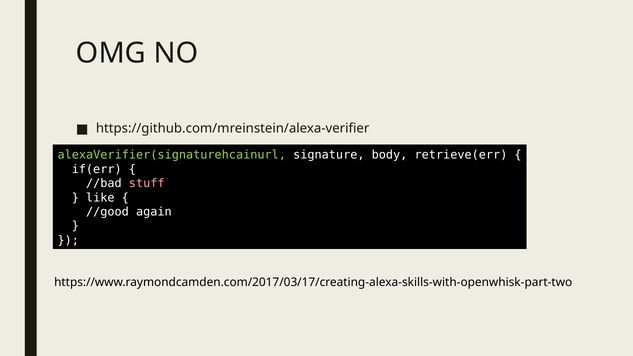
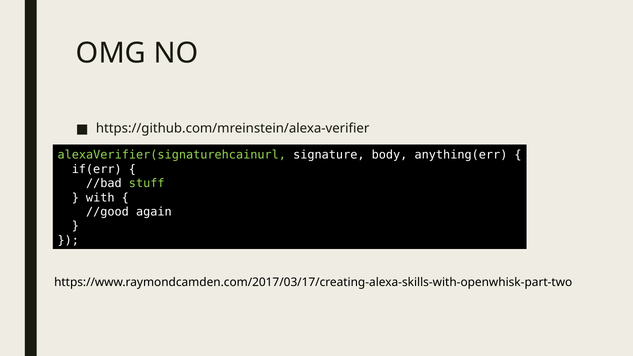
retrieve(err: retrieve(err -> anything(err
stuff colour: pink -> light green
like: like -> with
